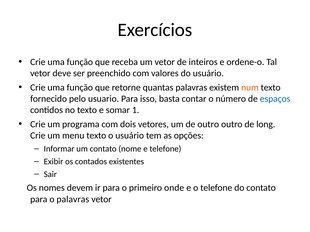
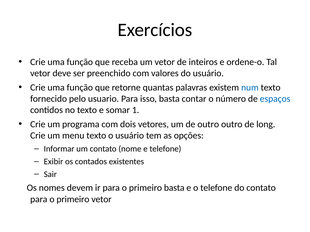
num colour: orange -> blue
primeiro onde: onde -> basta
palavras at (73, 200): palavras -> primeiro
